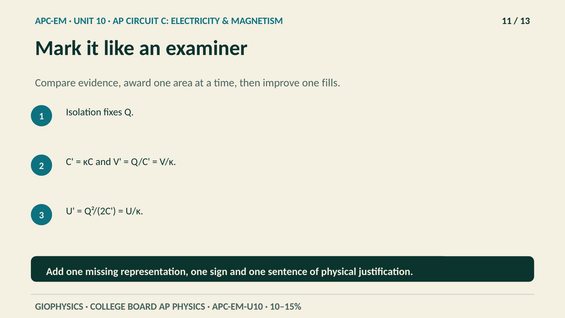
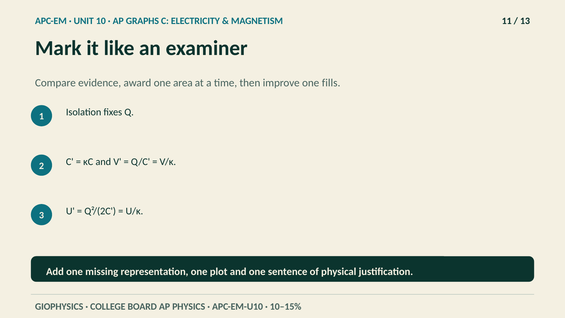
CIRCUIT: CIRCUIT -> GRAPHS
sign: sign -> plot
